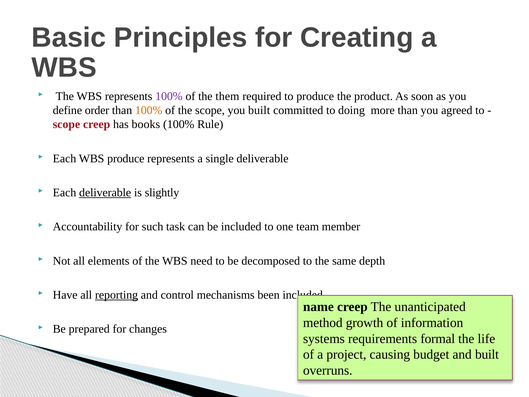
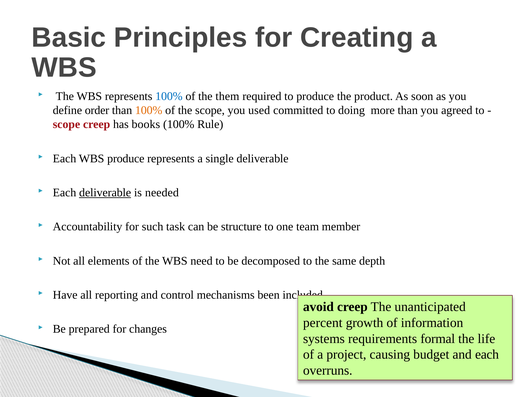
100% at (169, 96) colour: purple -> blue
you built: built -> used
slightly: slightly -> needed
be included: included -> structure
reporting underline: present -> none
name: name -> avoid
method: method -> percent
and built: built -> each
